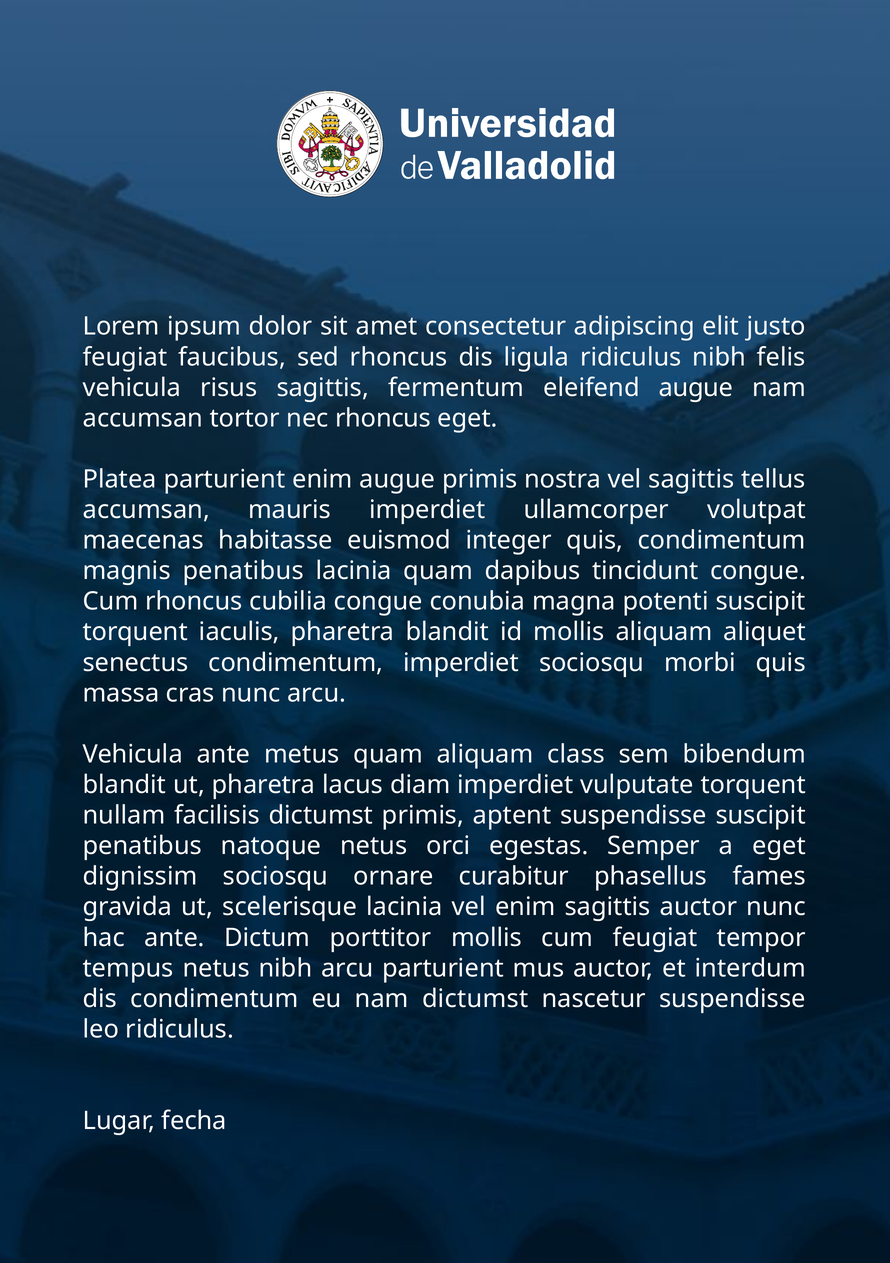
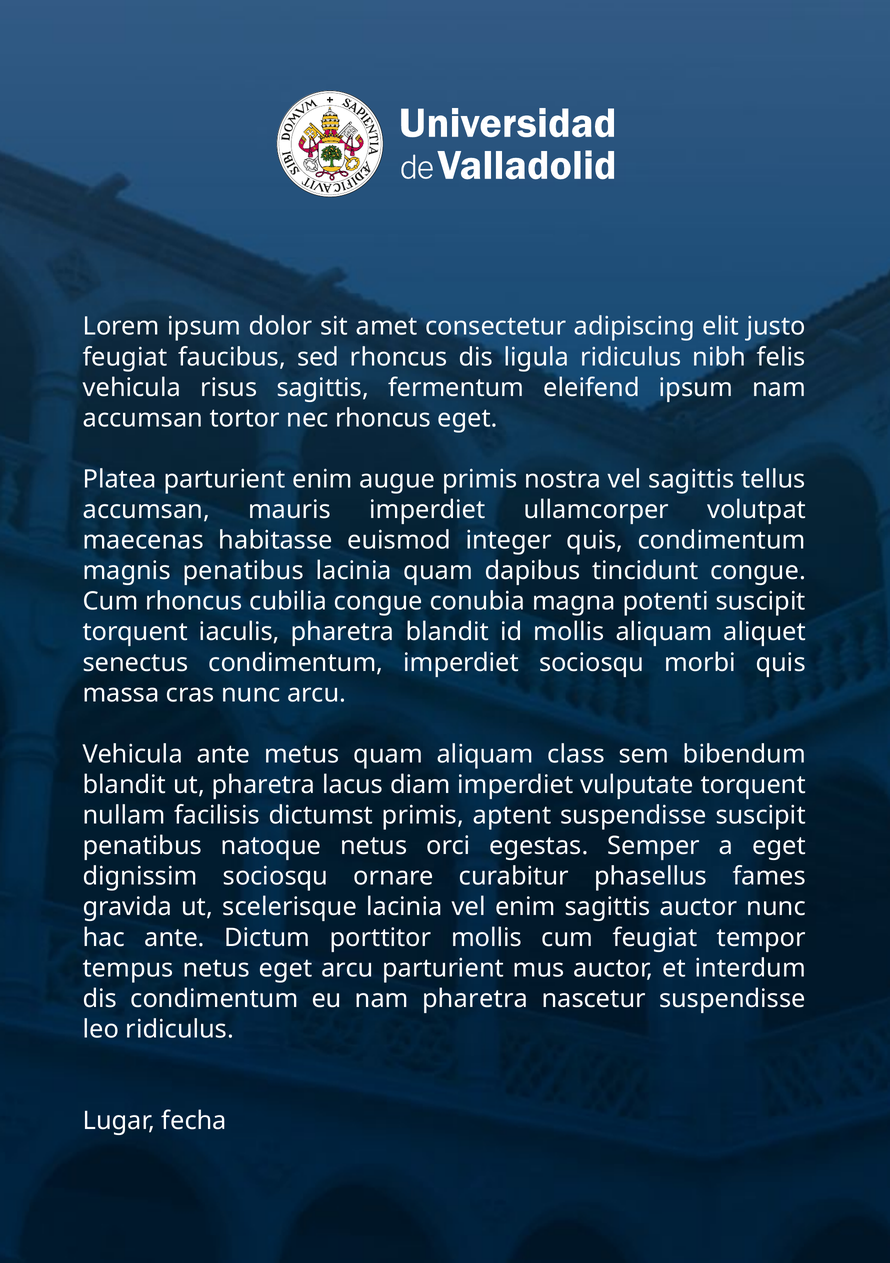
eleifend augue: augue -> ipsum
netus nibh: nibh -> eget
nam dictumst: dictumst -> pharetra
